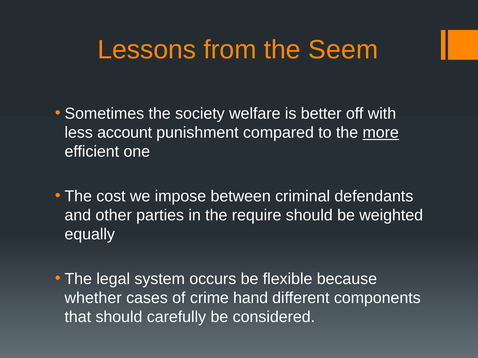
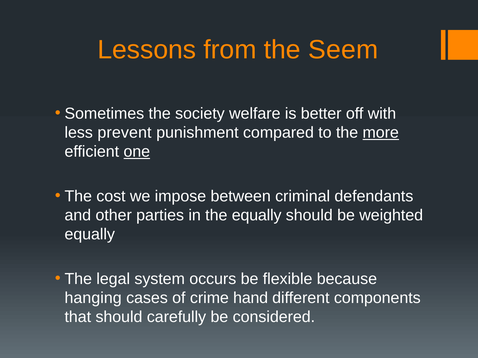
account: account -> prevent
one underline: none -> present
the require: require -> equally
whether: whether -> hanging
